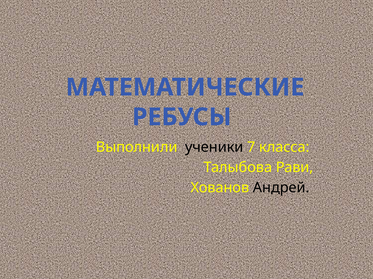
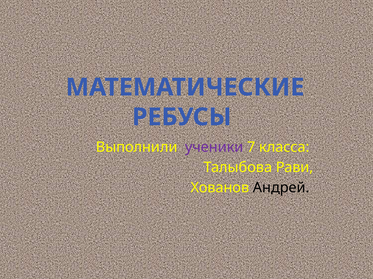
ученики colour: black -> purple
